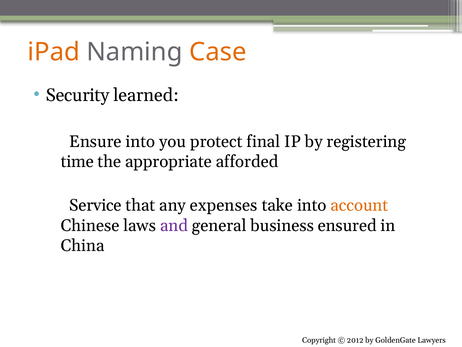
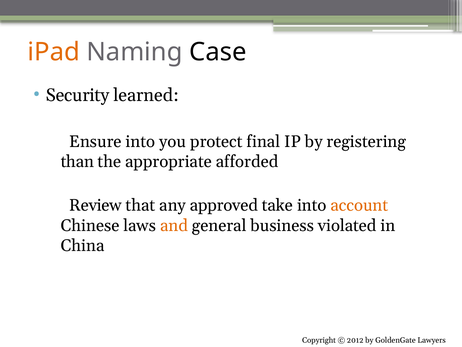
Case colour: orange -> black
time: time -> than
Service: Service -> Review
expenses: expenses -> approved
and colour: purple -> orange
ensured: ensured -> violated
